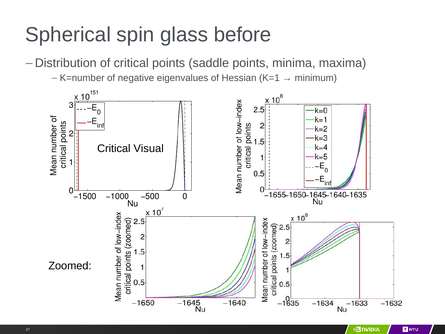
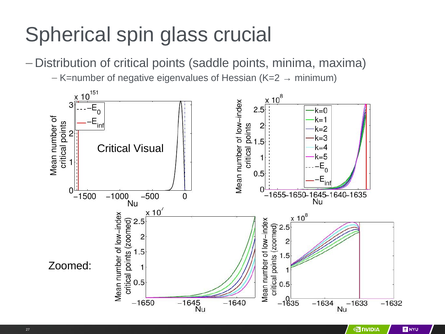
before: before -> crucial
K=1: K=1 -> K=2
